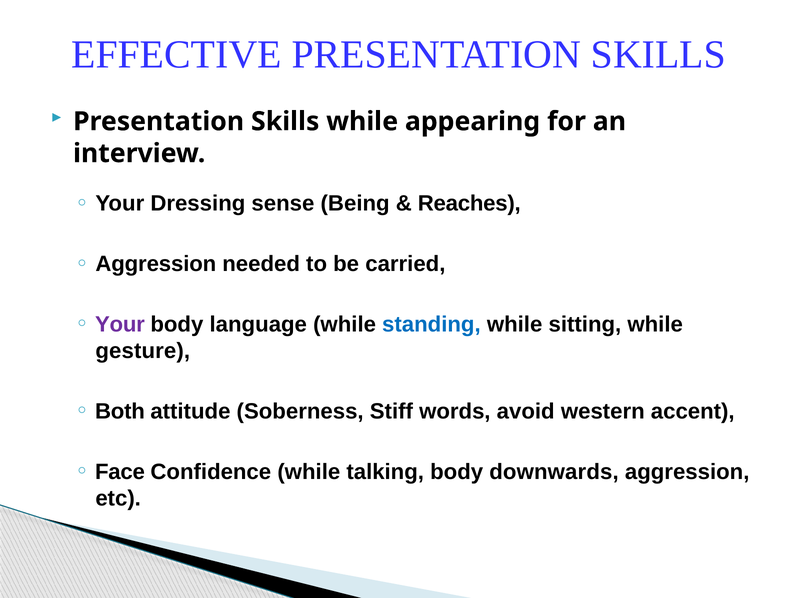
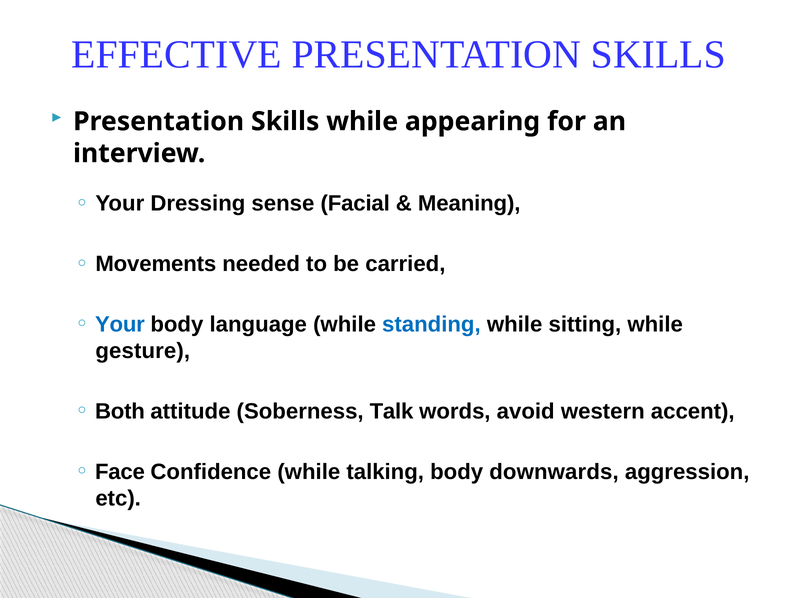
Being: Being -> Facial
Reaches: Reaches -> Meaning
Aggression at (156, 264): Aggression -> Movements
Your at (120, 325) colour: purple -> blue
Stiff: Stiff -> Talk
